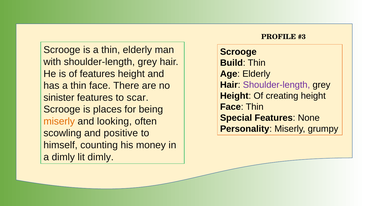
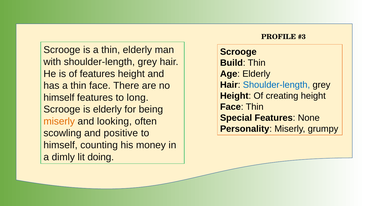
Shoulder-length at (276, 85) colour: purple -> blue
sinister at (59, 97): sinister -> himself
scar: scar -> long
is places: places -> elderly
lit dimly: dimly -> doing
